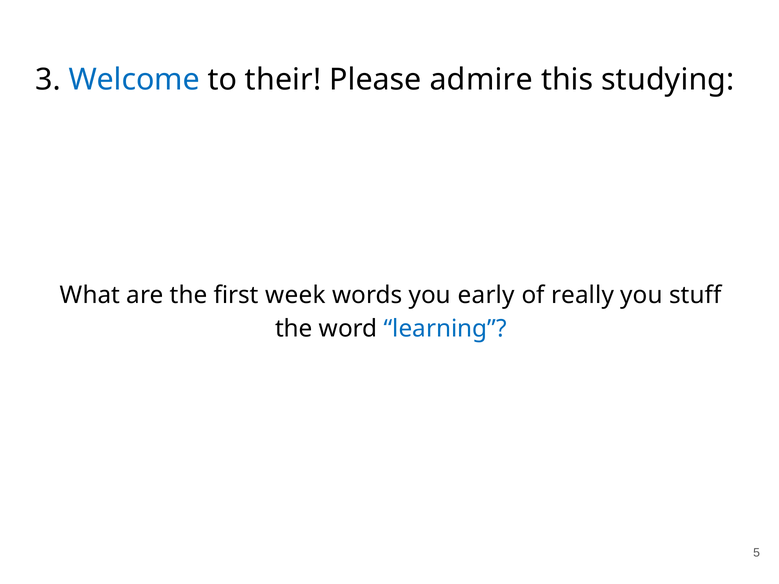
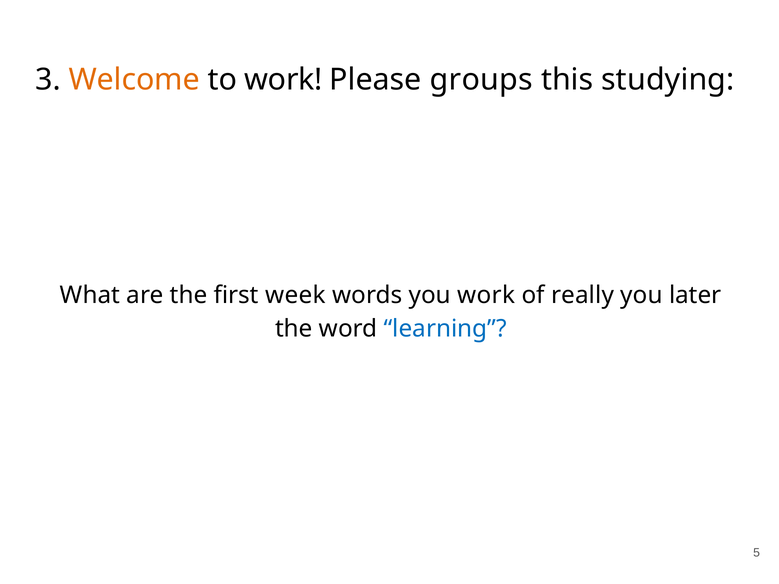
Welcome colour: blue -> orange
to their: their -> work
admire: admire -> groups
you early: early -> work
stuff: stuff -> later
